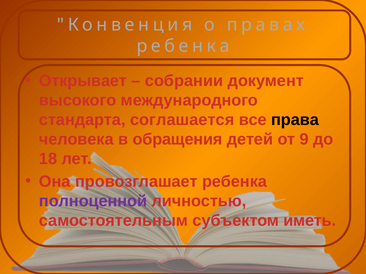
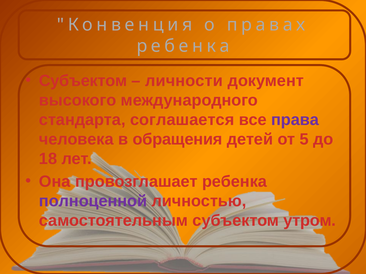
Открывает at (83, 81): Открывает -> Субъектом
собрании: собрании -> личности
права colour: black -> purple
9: 9 -> 5
иметь: иметь -> утром
